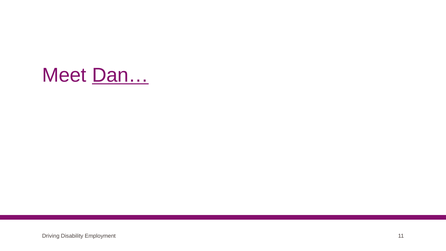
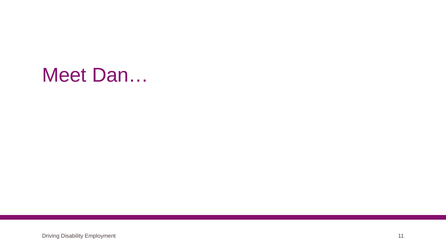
Dan… underline: present -> none
